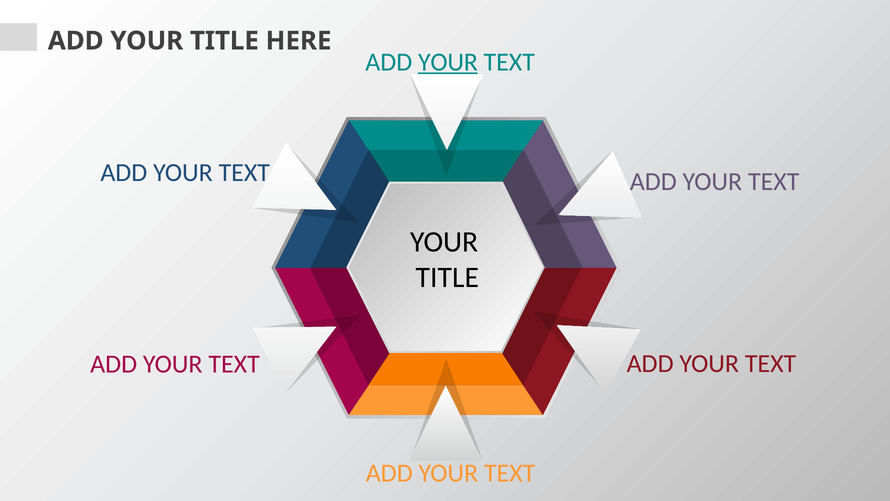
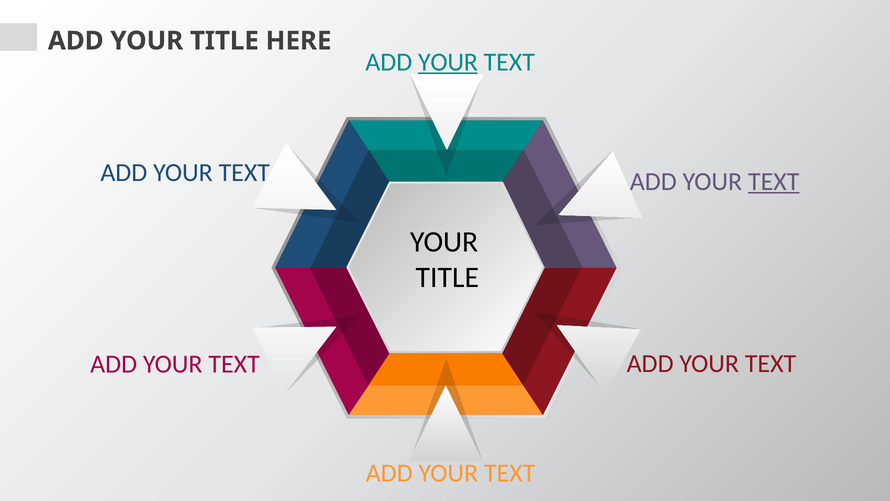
TEXT at (774, 182) underline: none -> present
